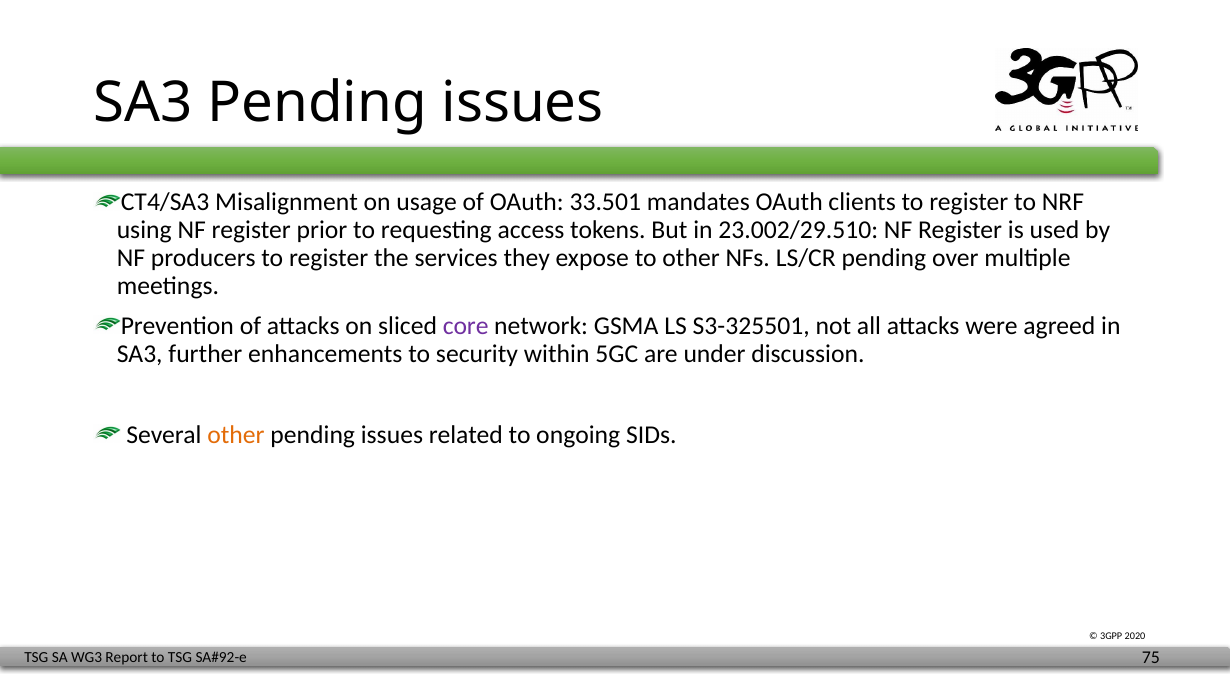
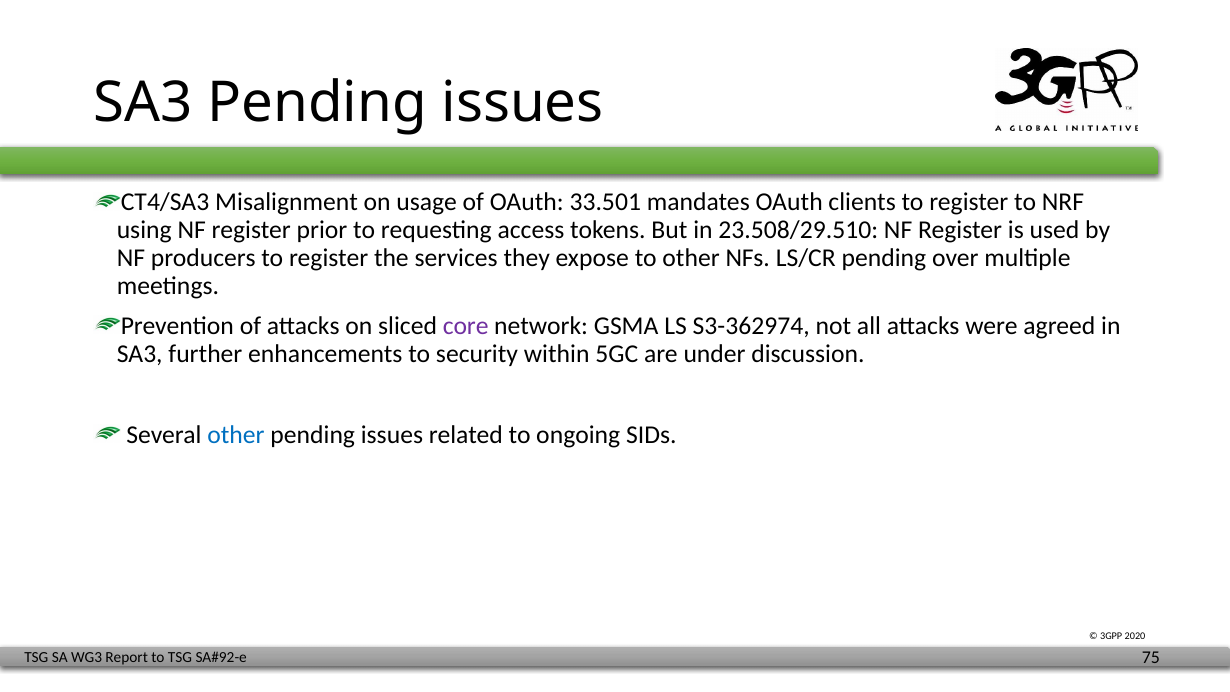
23.002/29.510: 23.002/29.510 -> 23.508/29.510
S3-325501: S3-325501 -> S3-362974
other at (236, 435) colour: orange -> blue
